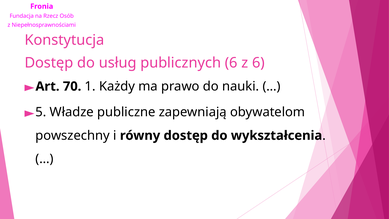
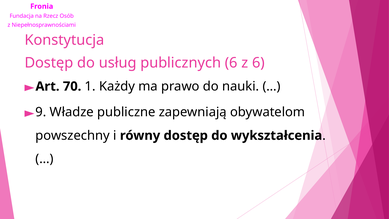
5: 5 -> 9
